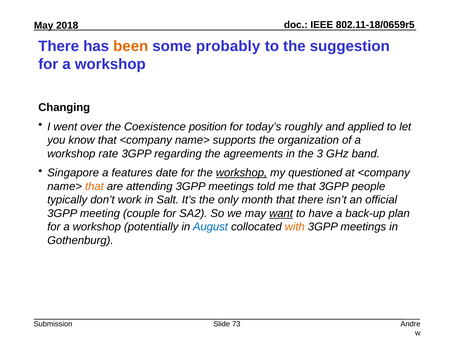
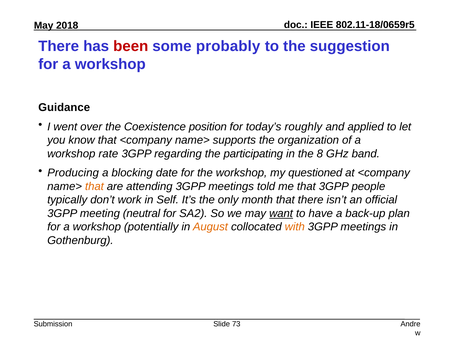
been colour: orange -> red
Changing: Changing -> Guidance
agreements: agreements -> participating
3: 3 -> 8
Singapore: Singapore -> Producing
features: features -> blocking
workshop at (242, 173) underline: present -> none
Salt: Salt -> Self
couple: couple -> neutral
August colour: blue -> orange
